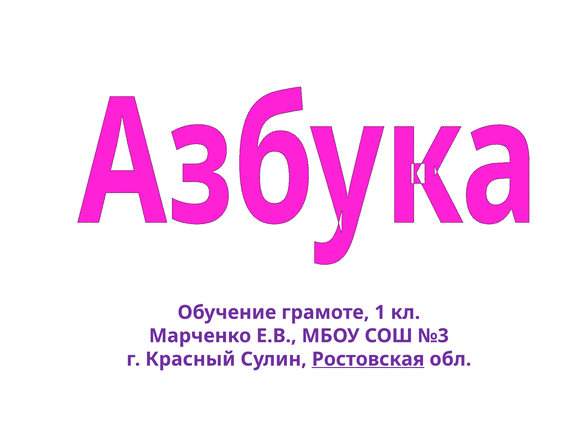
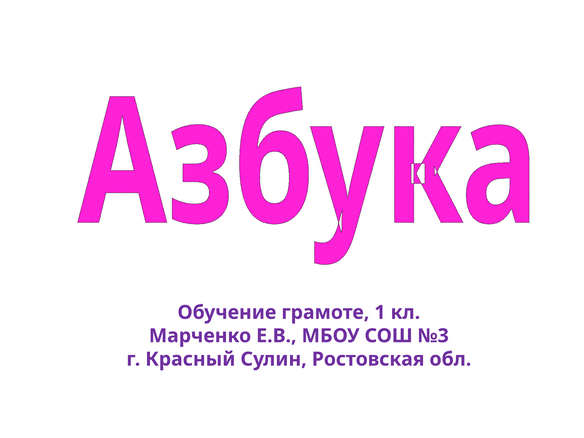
Ростовская underline: present -> none
